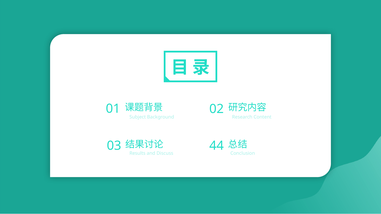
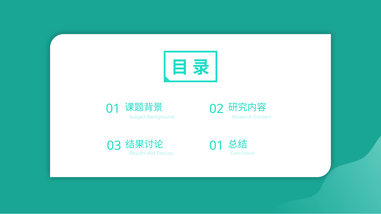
Discuss 44: 44 -> 01
